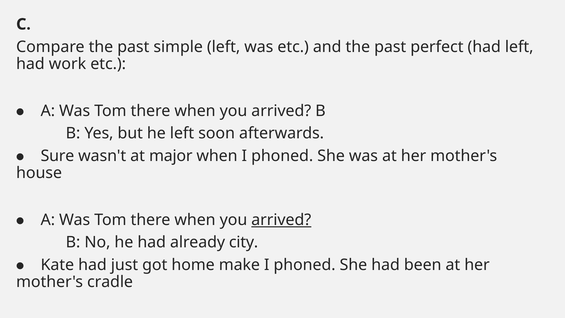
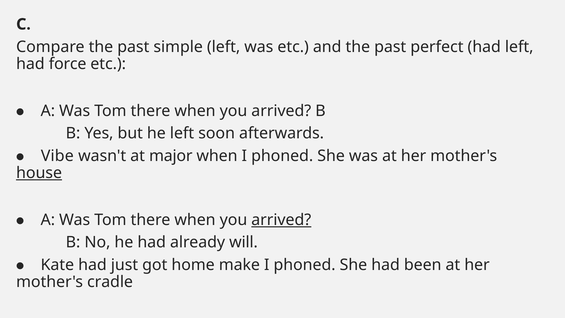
work: work -> force
Sure: Sure -> Vibe
house underline: none -> present
city: city -> will
